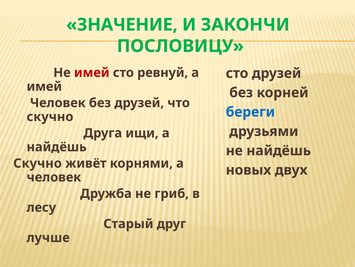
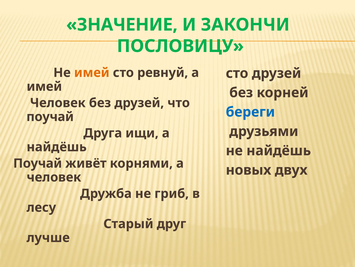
имей at (92, 72) colour: red -> orange
скучно at (50, 116): скучно -> поучай
Скучно at (38, 163): Скучно -> Поучай
